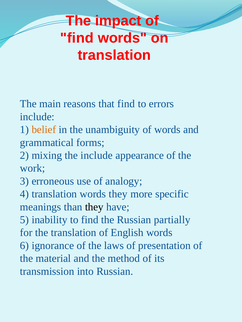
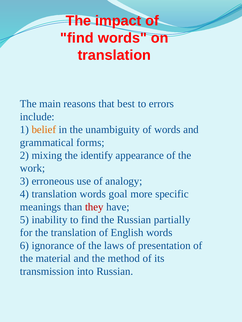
that find: find -> best
the include: include -> identify
words they: they -> goal
they at (94, 207) colour: black -> red
